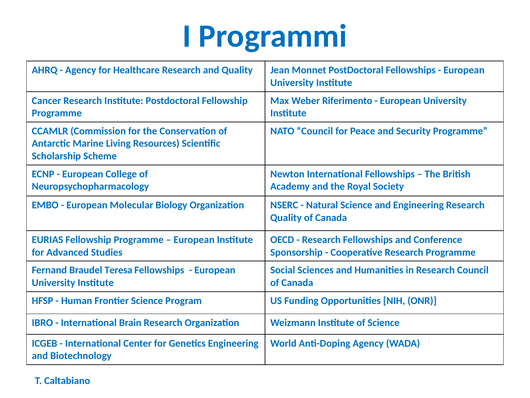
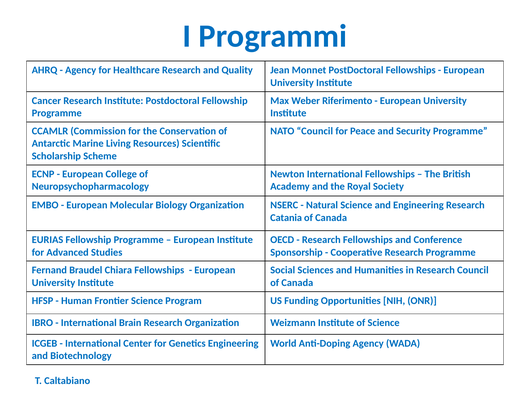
Quality at (286, 217): Quality -> Catania
Teresa: Teresa -> Chiara
